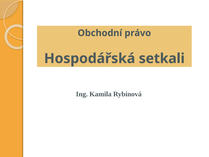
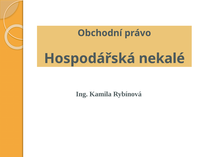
setkali: setkali -> nekalé
